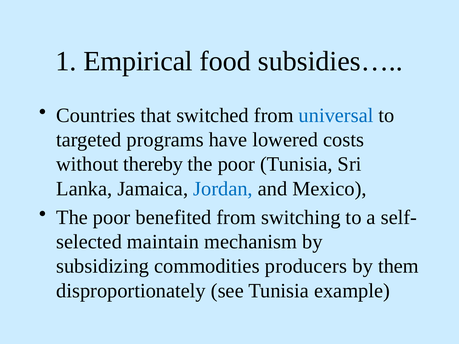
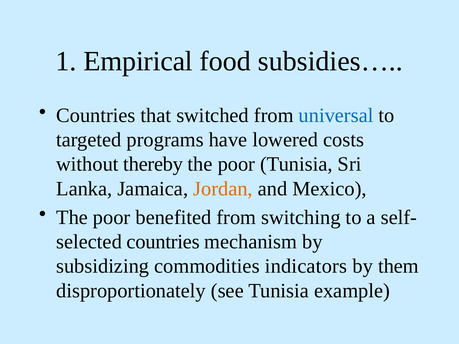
Jordan colour: blue -> orange
maintain at (163, 242): maintain -> countries
producers: producers -> indicators
